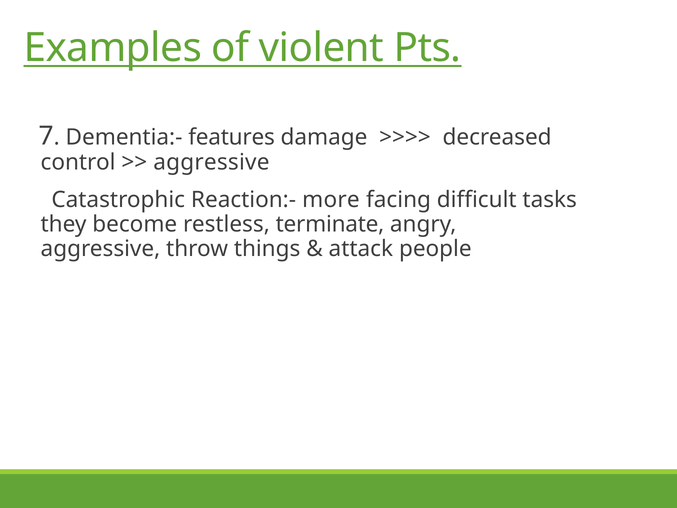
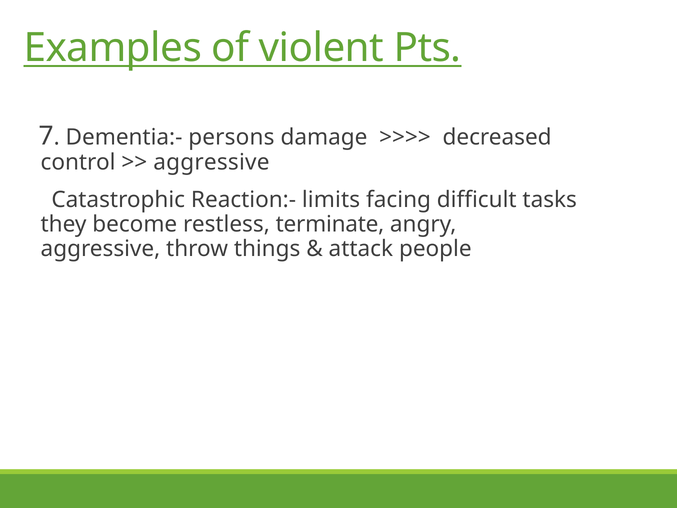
features: features -> persons
more: more -> limits
